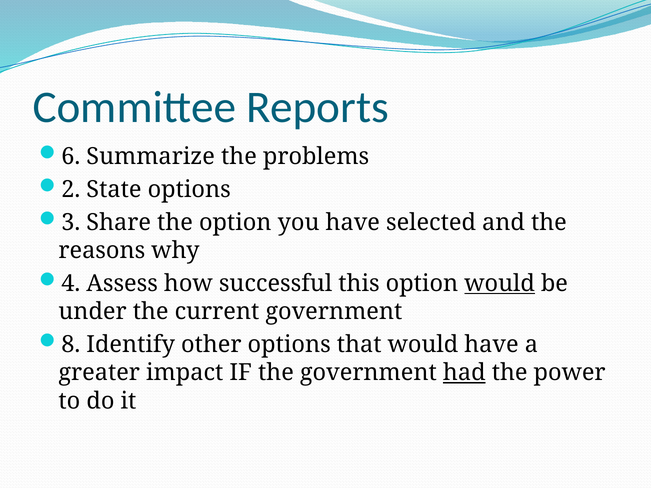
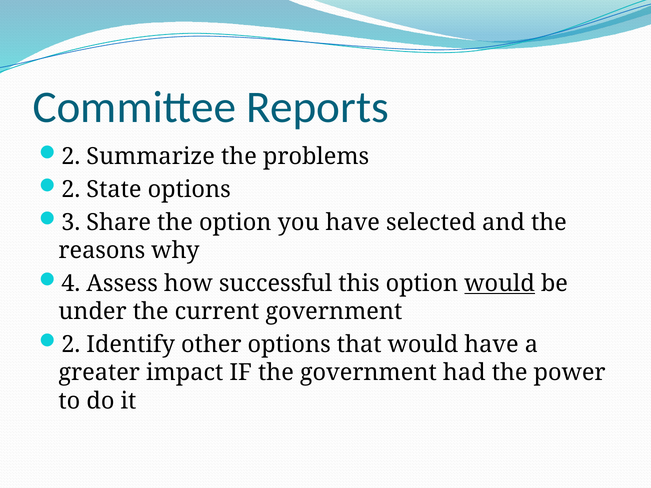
6 at (71, 157): 6 -> 2
8 at (71, 345): 8 -> 2
had underline: present -> none
